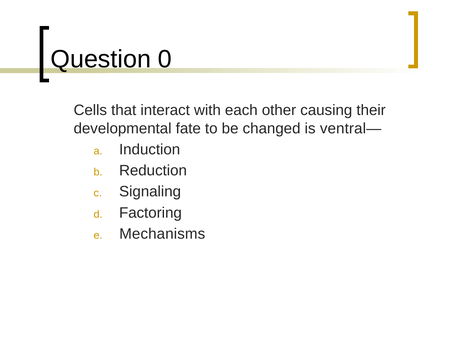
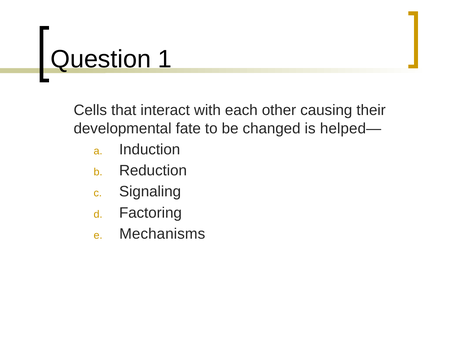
0: 0 -> 1
ventral—: ventral— -> helped—
